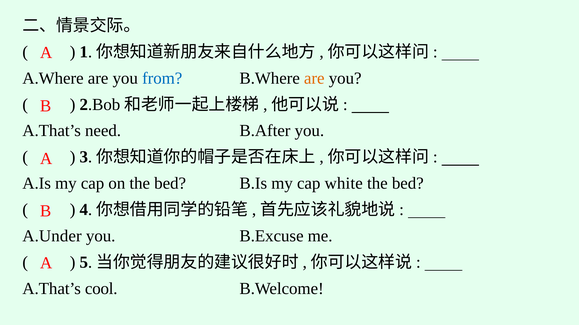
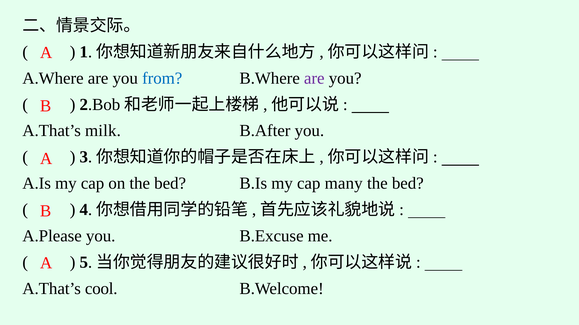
are at (314, 78) colour: orange -> purple
need: need -> milk
white: white -> many
A.Under: A.Under -> A.Please
